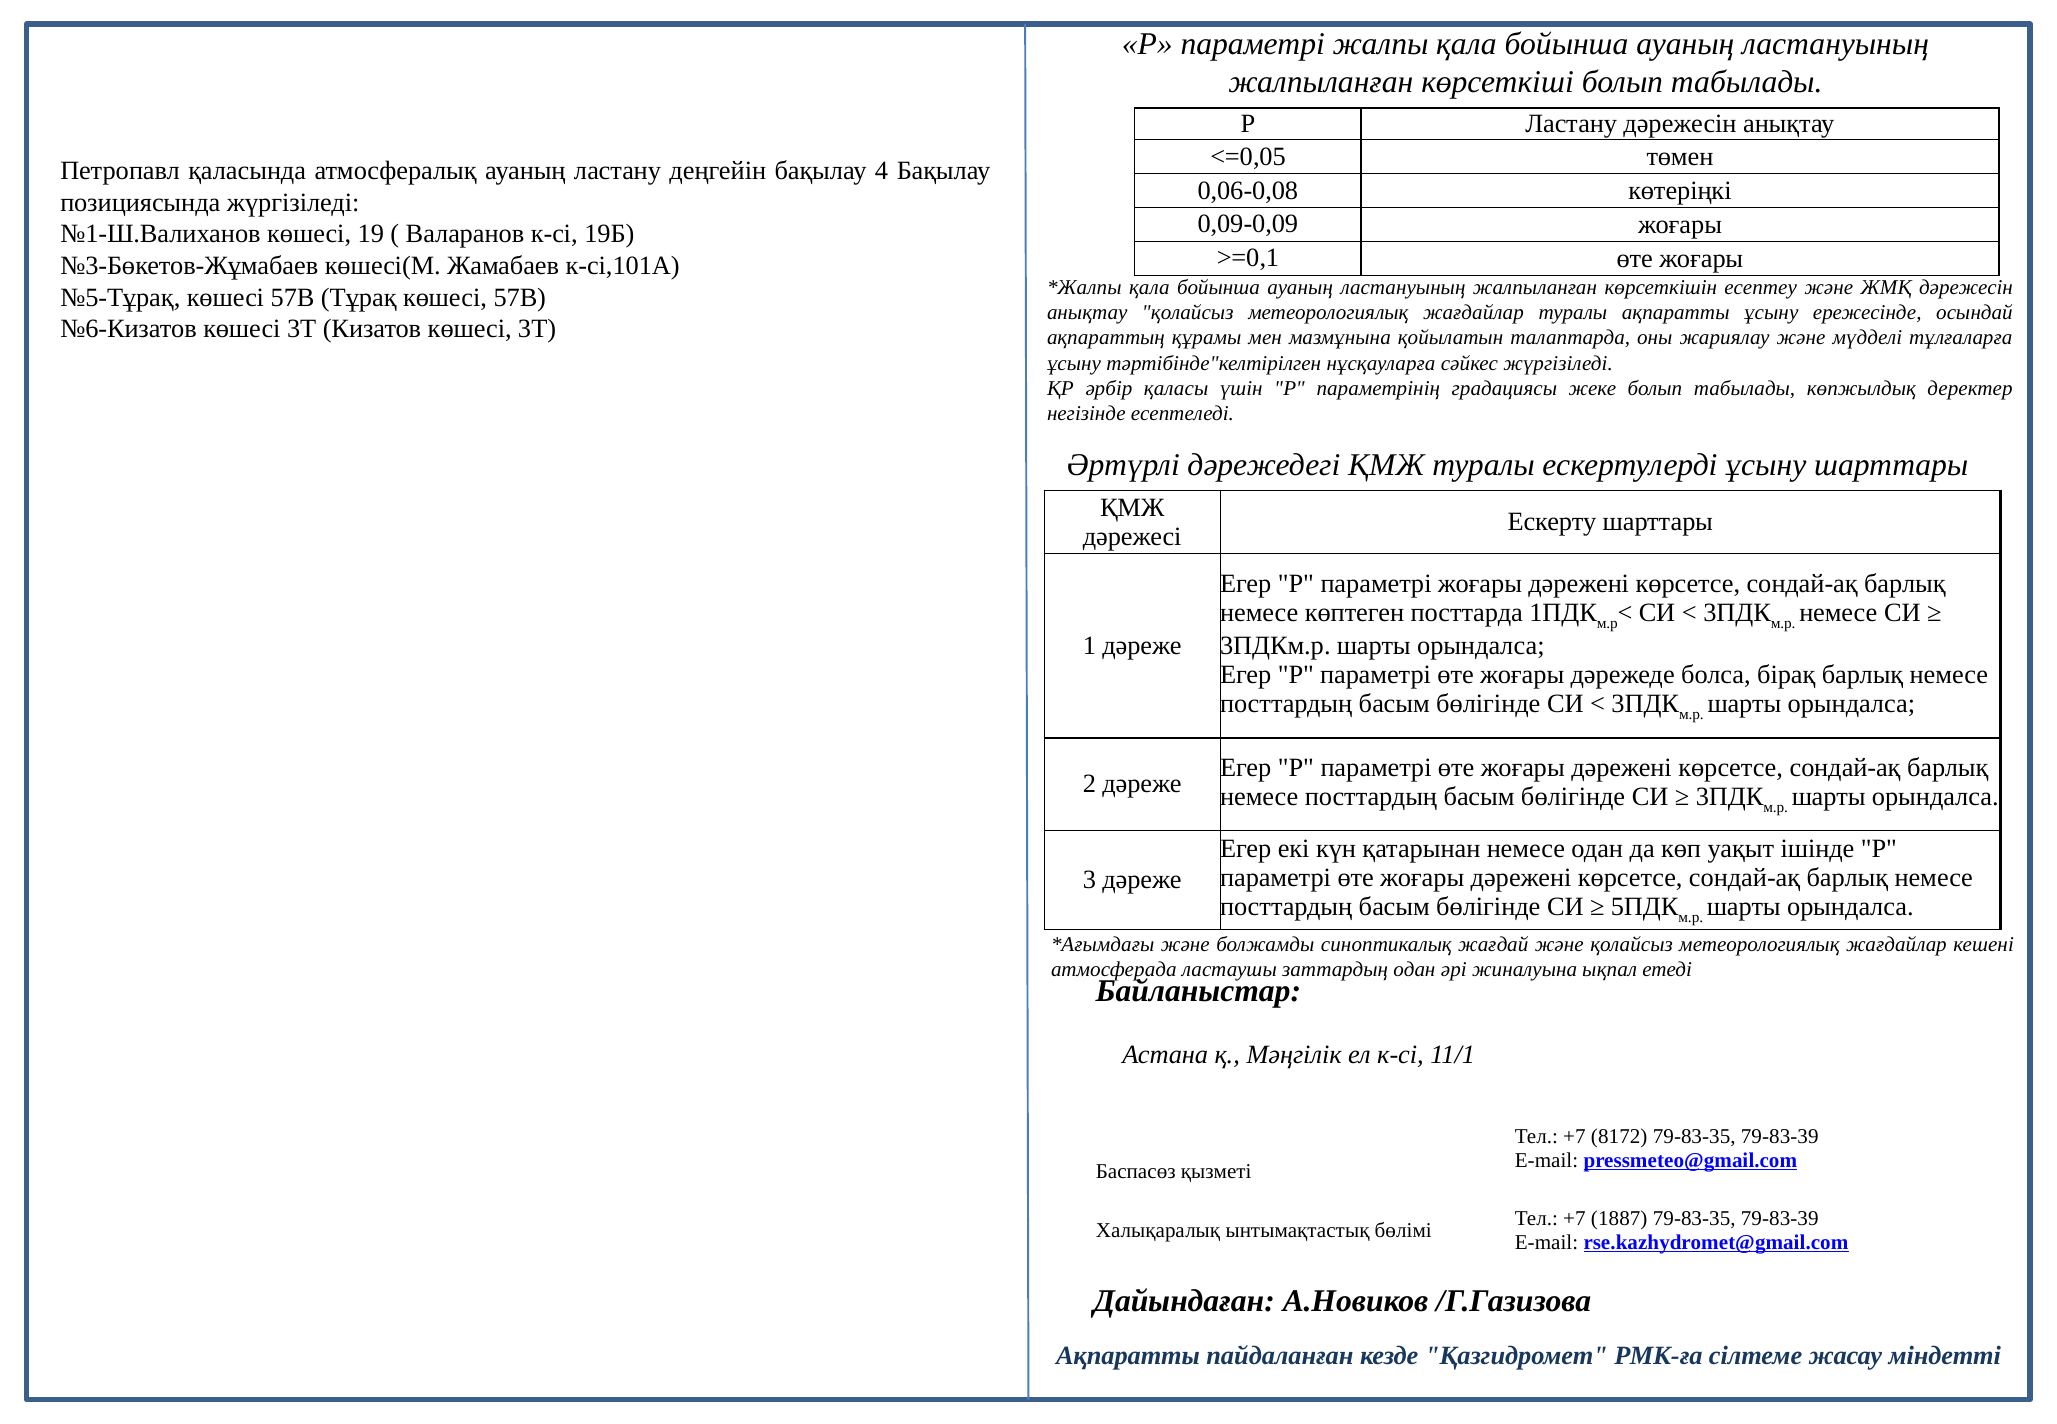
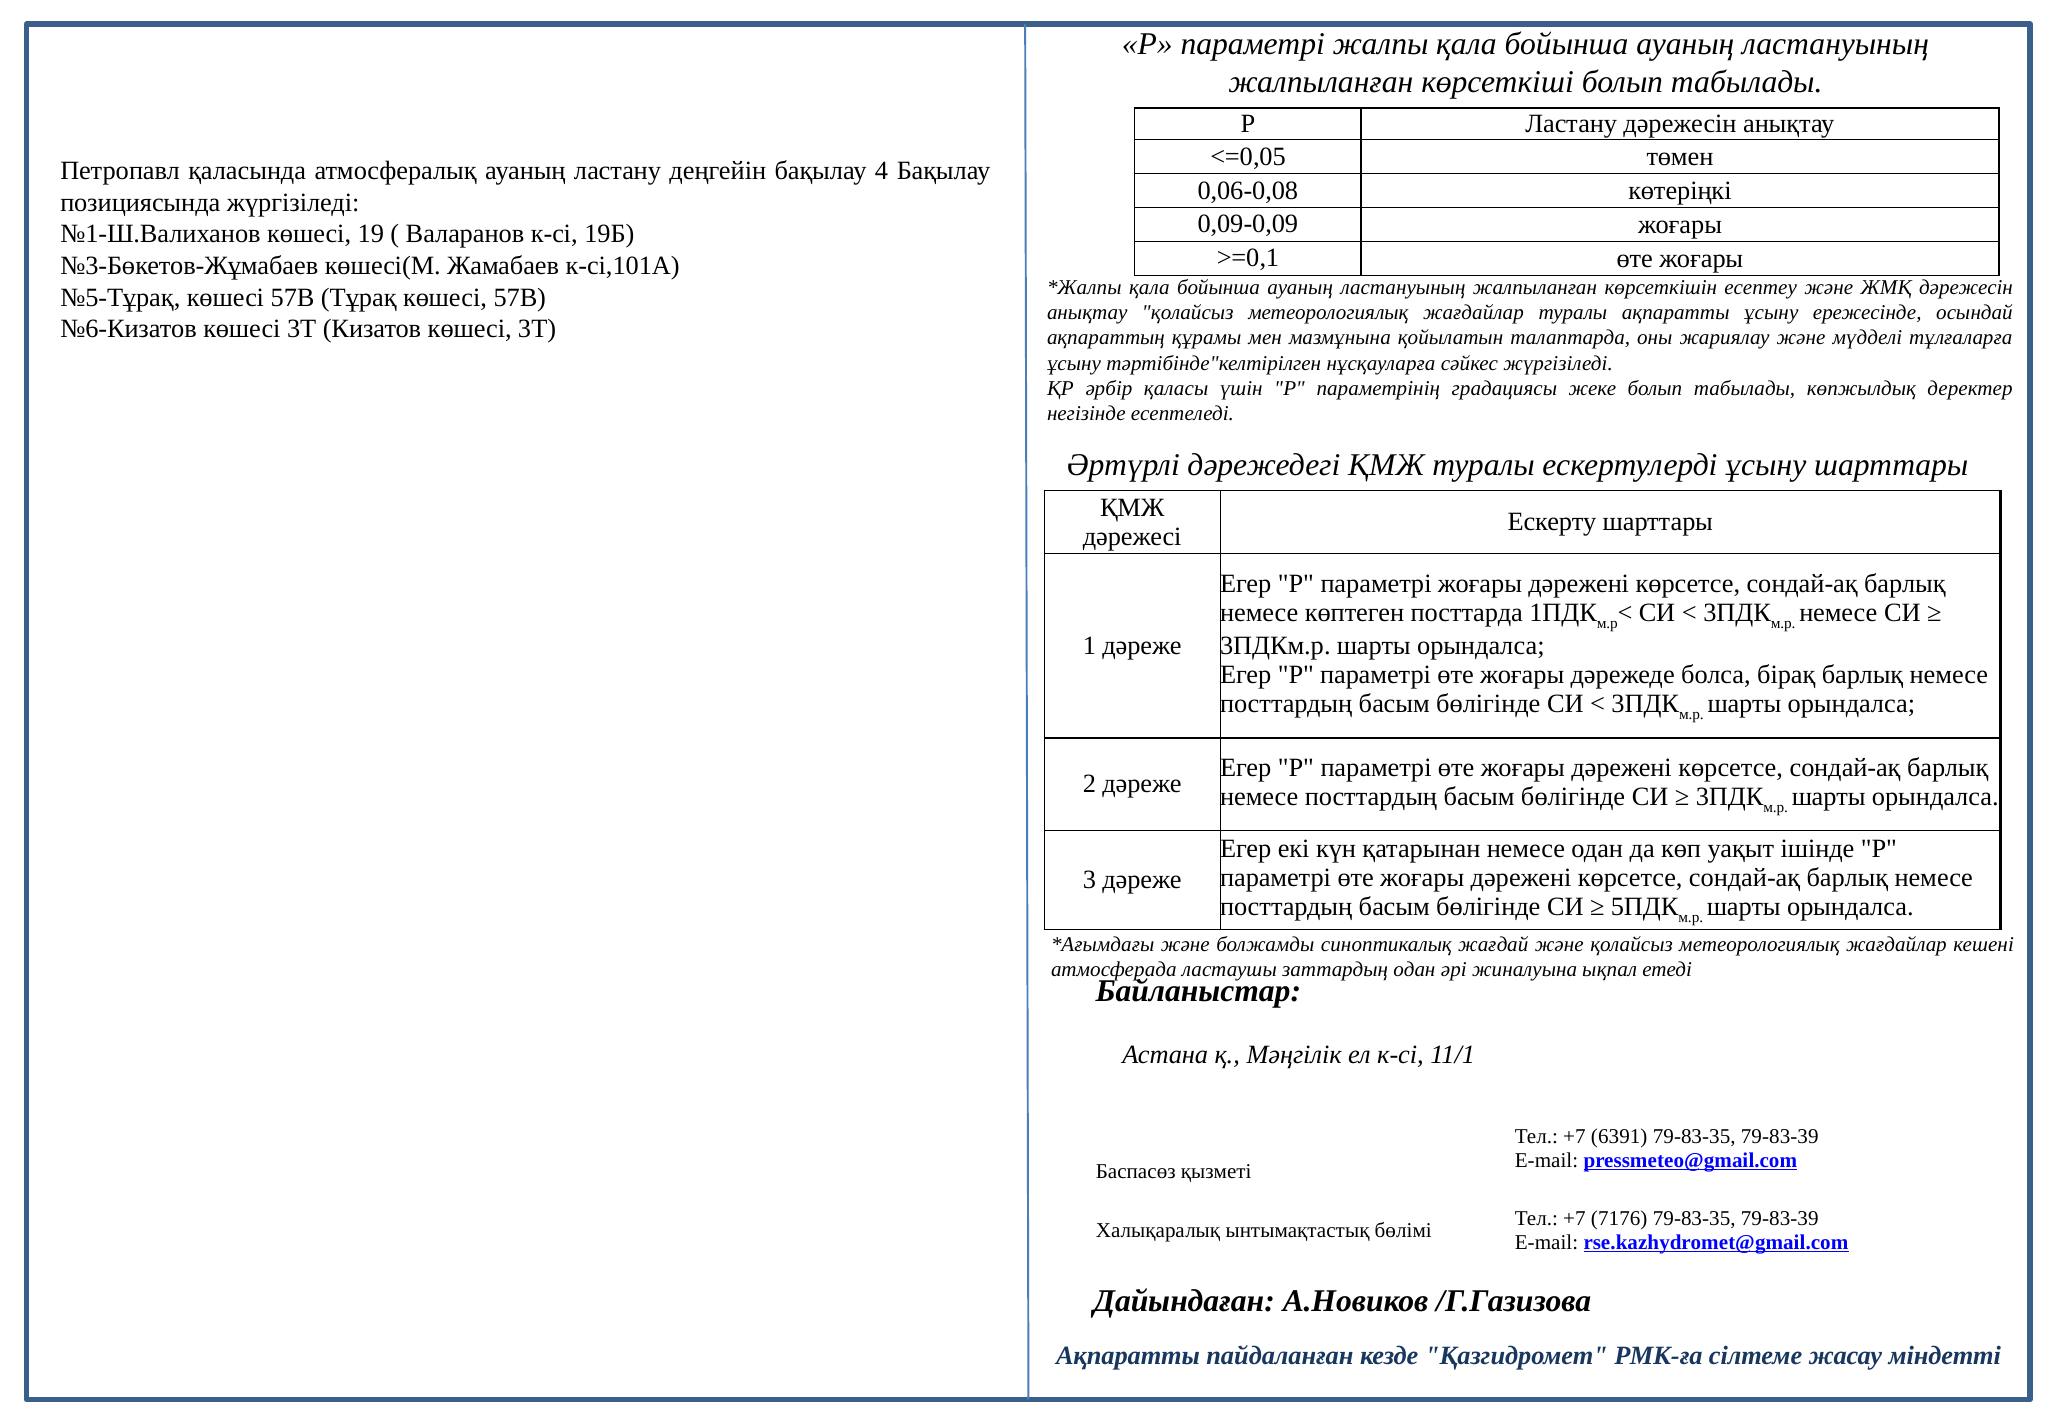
8172: 8172 -> 6391
1887: 1887 -> 7176
